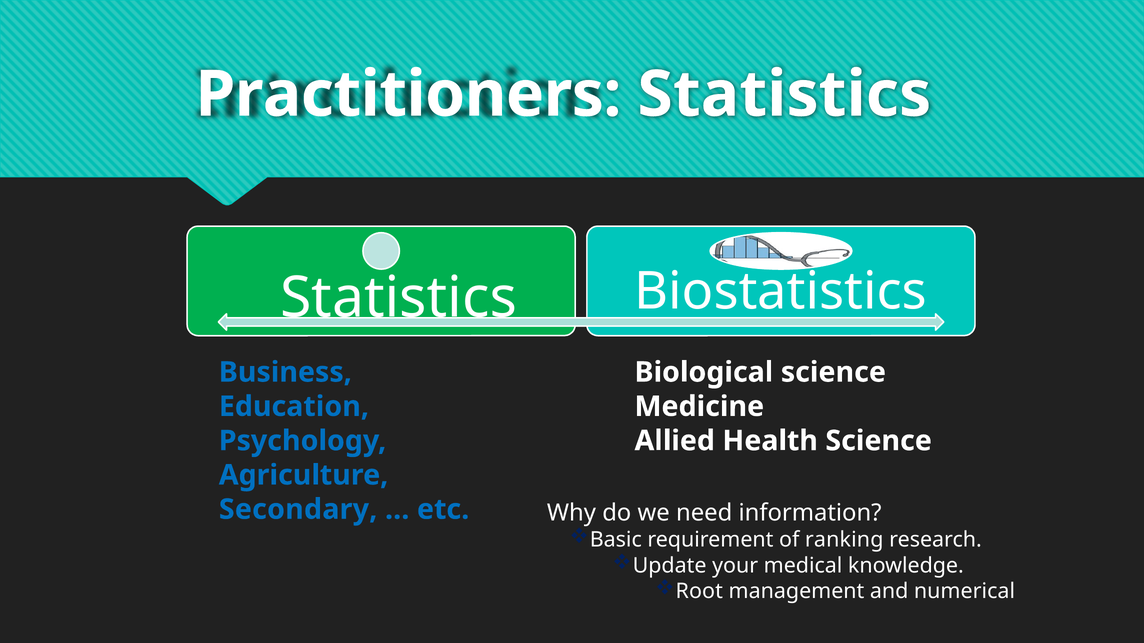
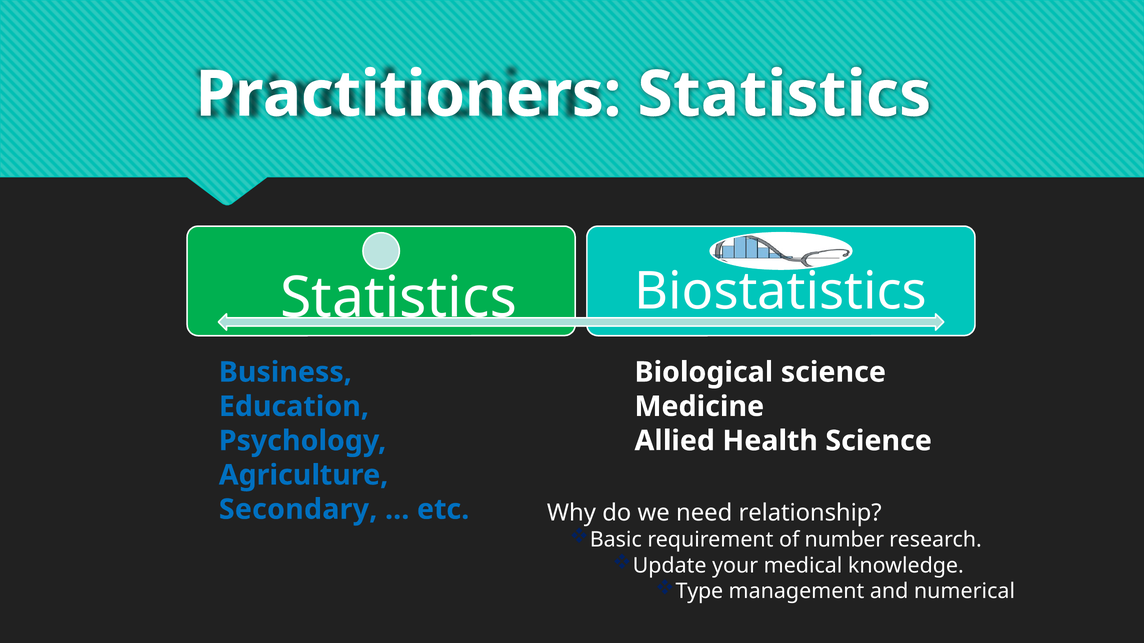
information: information -> relationship
ranking: ranking -> number
Root: Root -> Type
